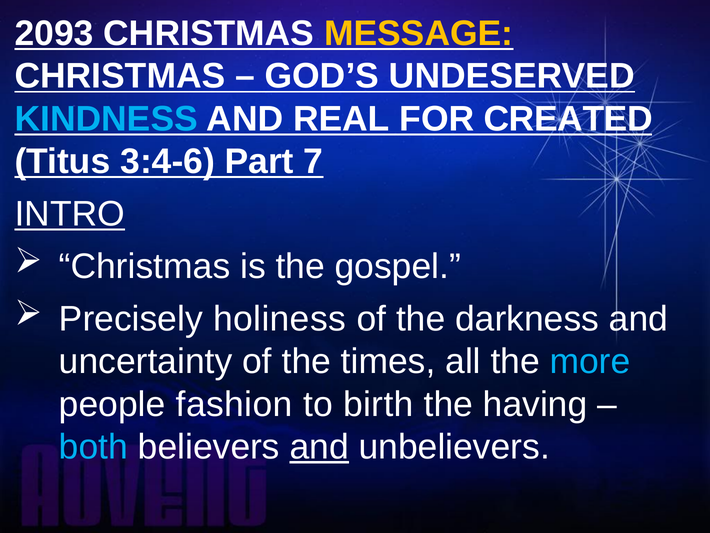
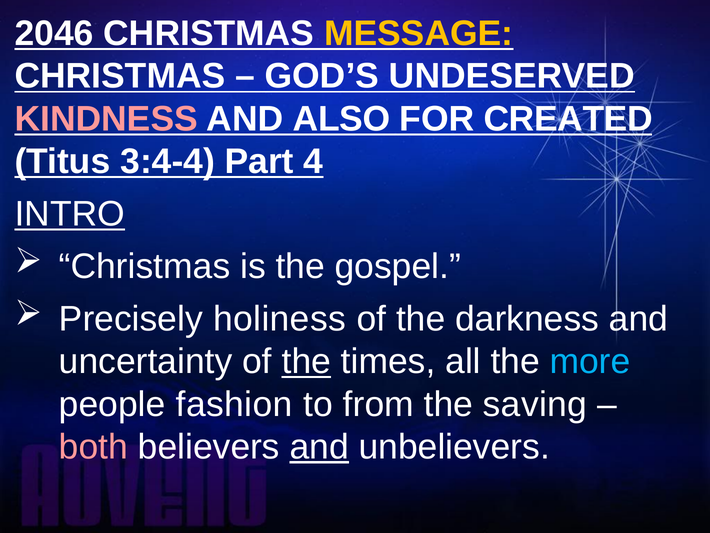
2093: 2093 -> 2046
KINDNESS colour: light blue -> pink
REAL: REAL -> ALSO
3:4-6: 3:4-6 -> 3:4-4
7: 7 -> 4
the at (306, 361) underline: none -> present
birth: birth -> from
having: having -> saving
both colour: light blue -> pink
